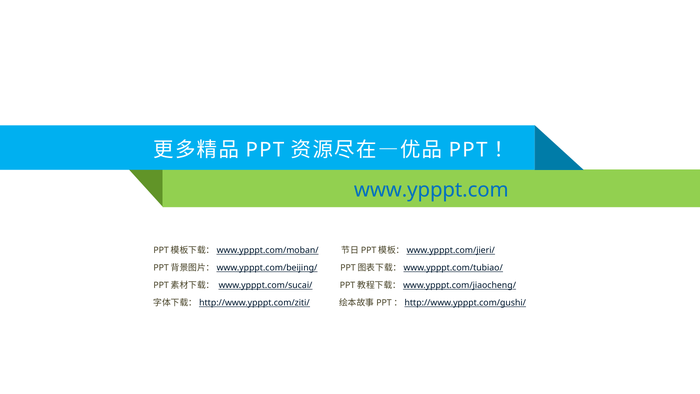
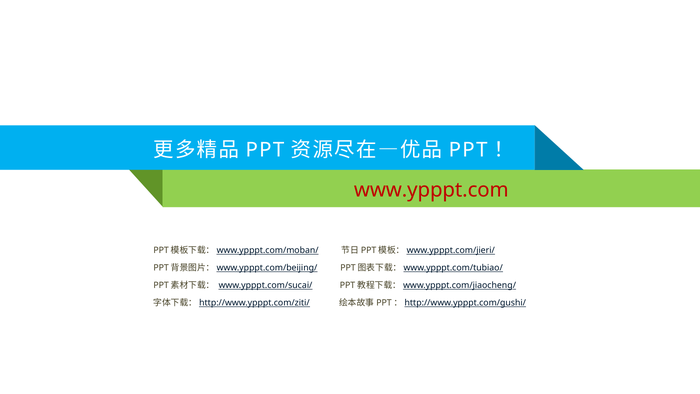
www.ypppt.com colour: blue -> red
